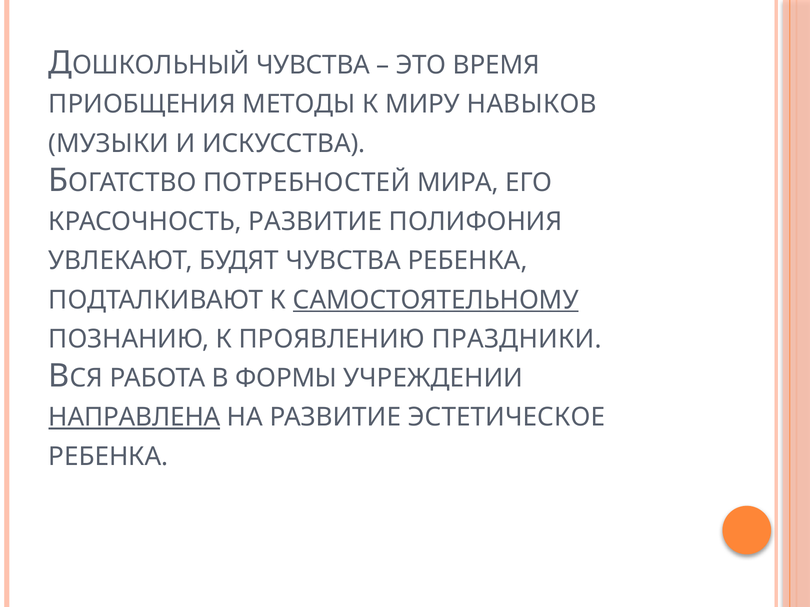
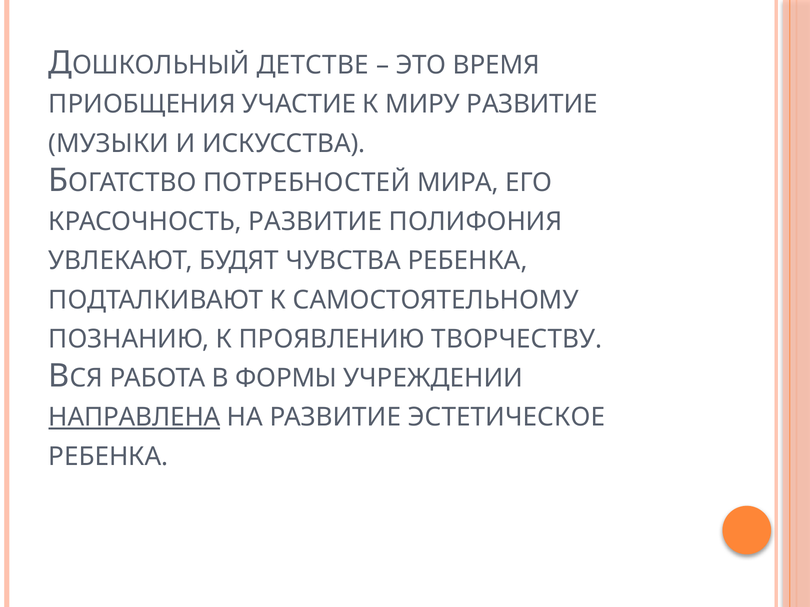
ЧУВСТВА at (313, 65): ЧУВСТВА -> ДЕТСТВЕ
МЕТОДЫ: МЕТОДЫ -> УЧАСТИЕ
МИРУ НАВЫКОВ: НАВЫКОВ -> РАЗВИТИЕ
САМОСТОЯТЕЛЬНОМУ underline: present -> none
ПРАЗДНИКИ: ПРАЗДНИКИ -> ТВОРЧЕСТВУ
